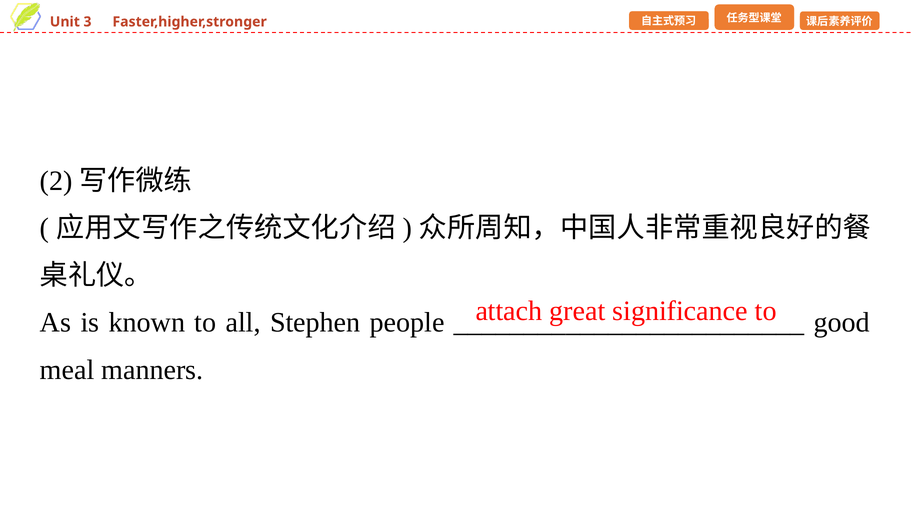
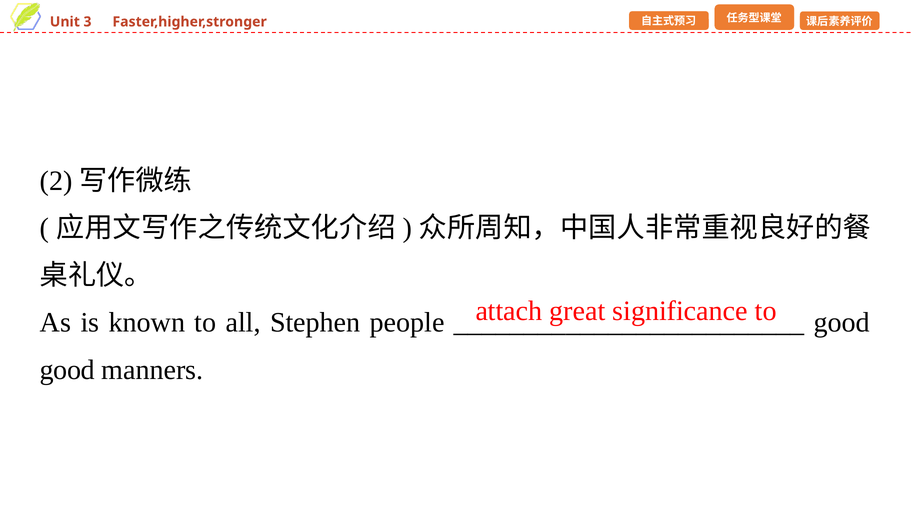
meal at (67, 370): meal -> good
